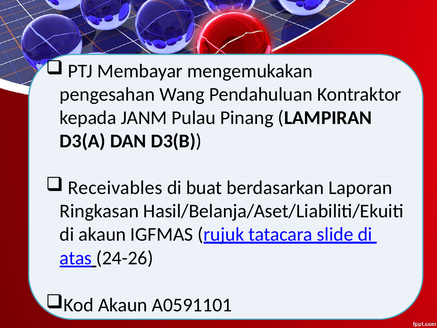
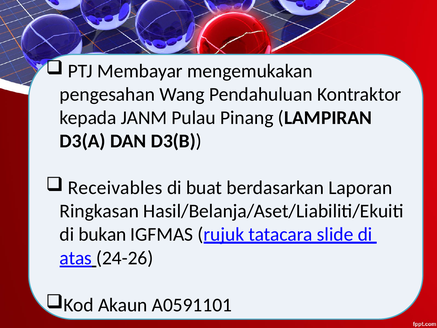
di akaun: akaun -> bukan
